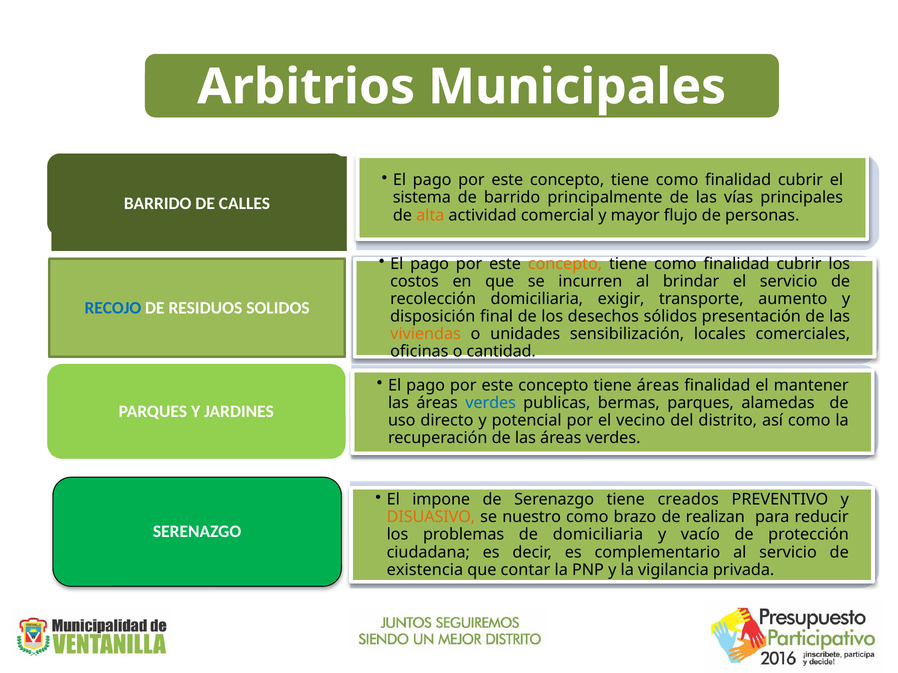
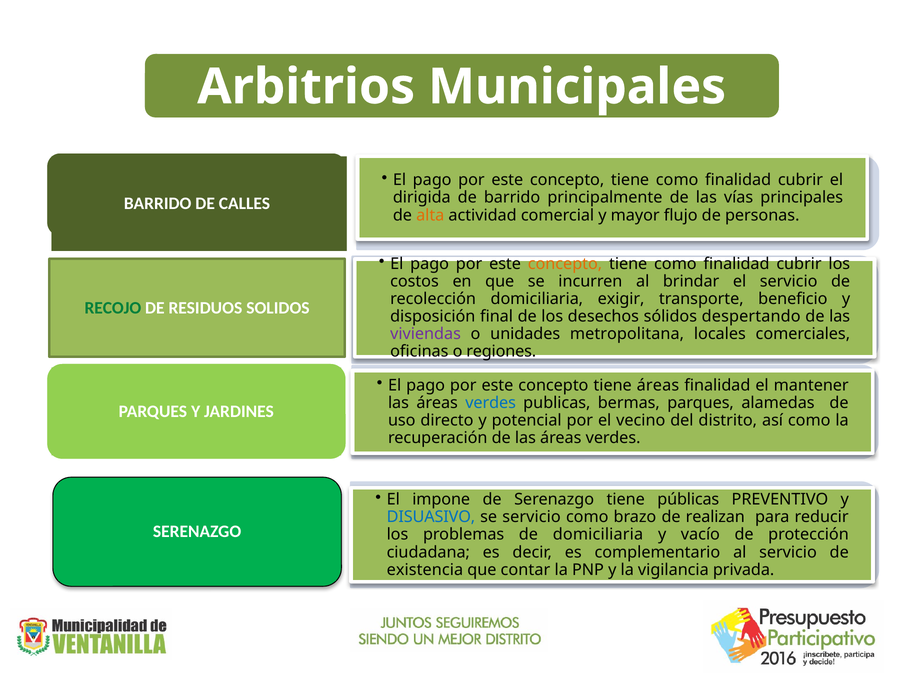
sistema: sistema -> dirigida
aumento: aumento -> beneficio
RECOJO colour: blue -> green
presentación: presentación -> despertando
viviendas colour: orange -> purple
sensibilización: sensibilización -> metropolitana
cantidad: cantidad -> regiones
creados: creados -> públicas
DISUASIVO colour: orange -> blue
se nuestro: nuestro -> servicio
